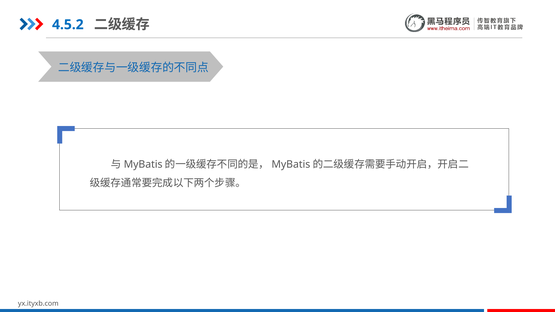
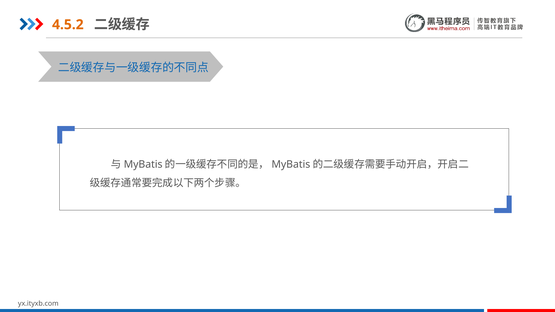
4.5.2 colour: blue -> orange
